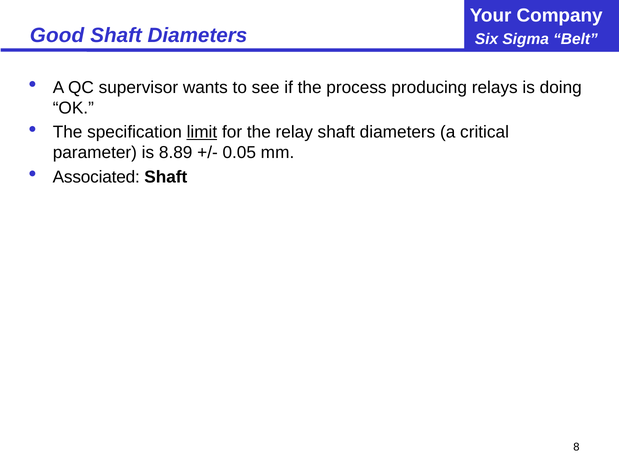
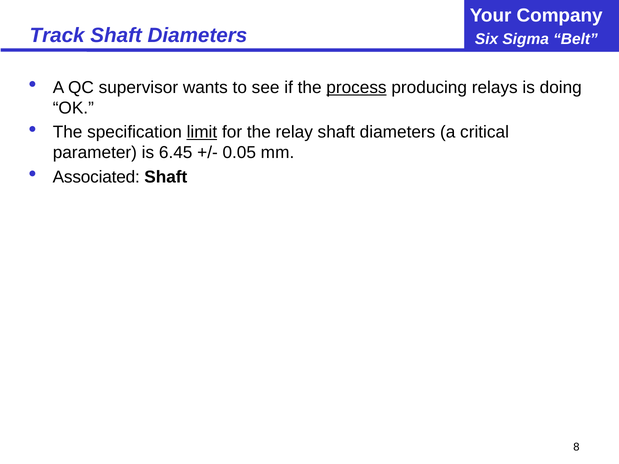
Good: Good -> Track
process underline: none -> present
8.89: 8.89 -> 6.45
